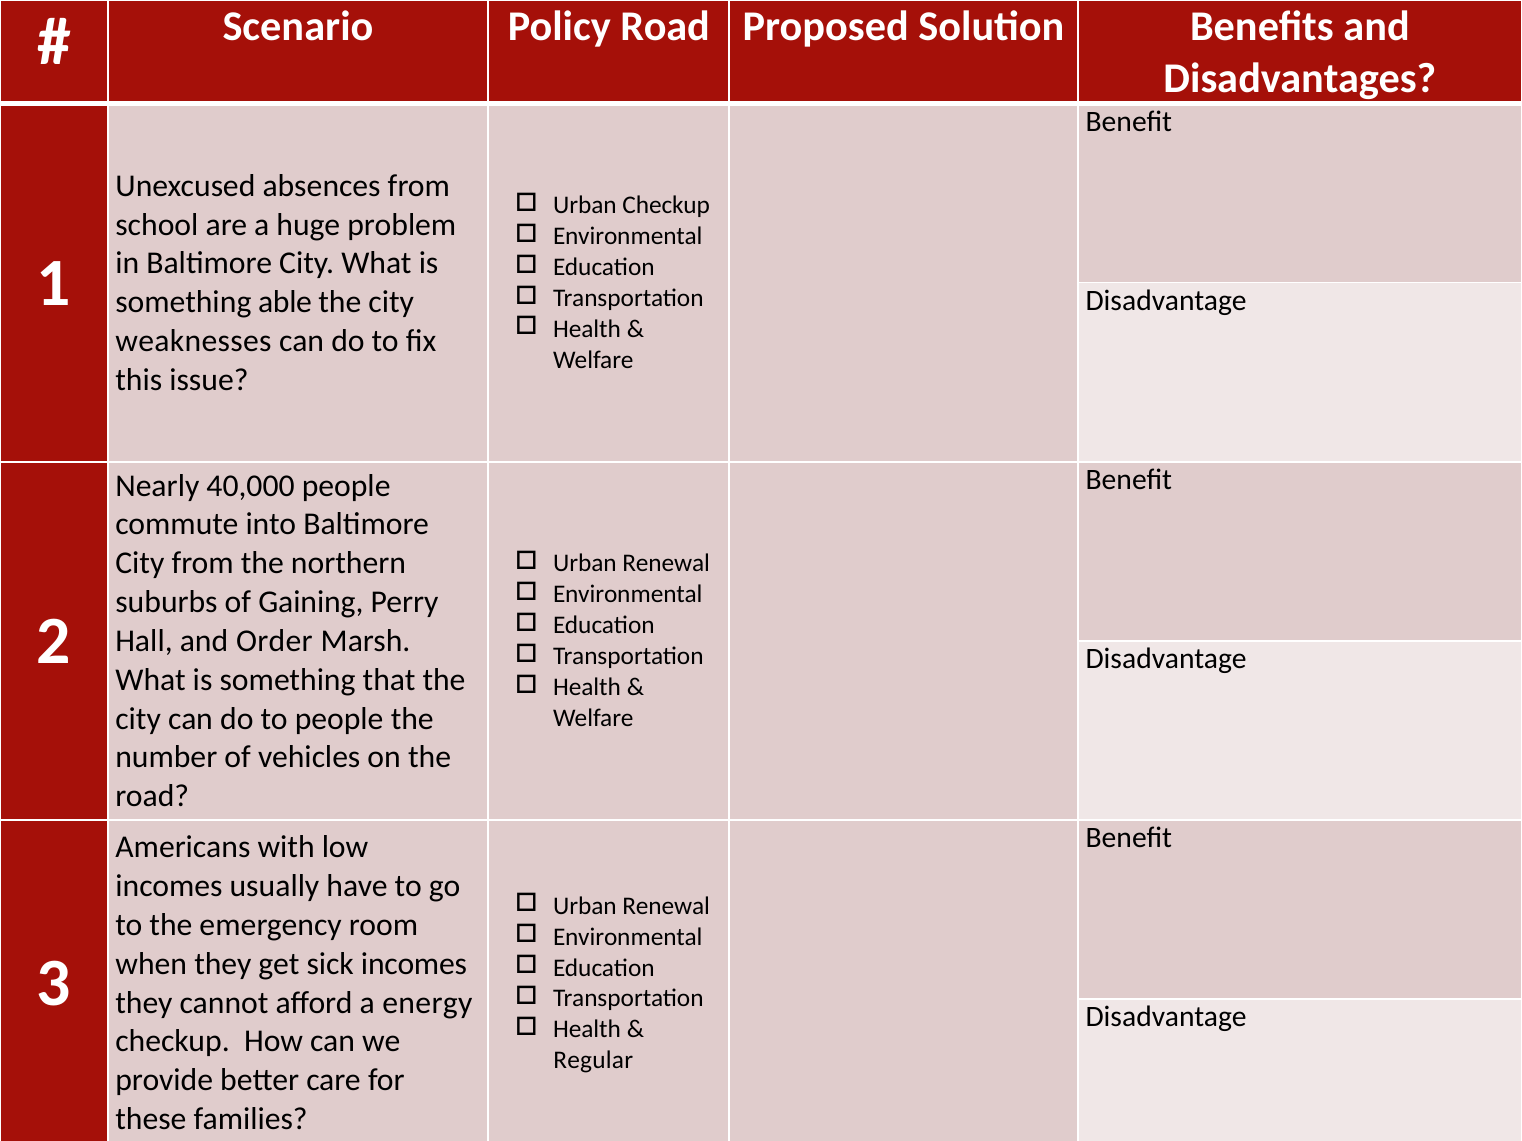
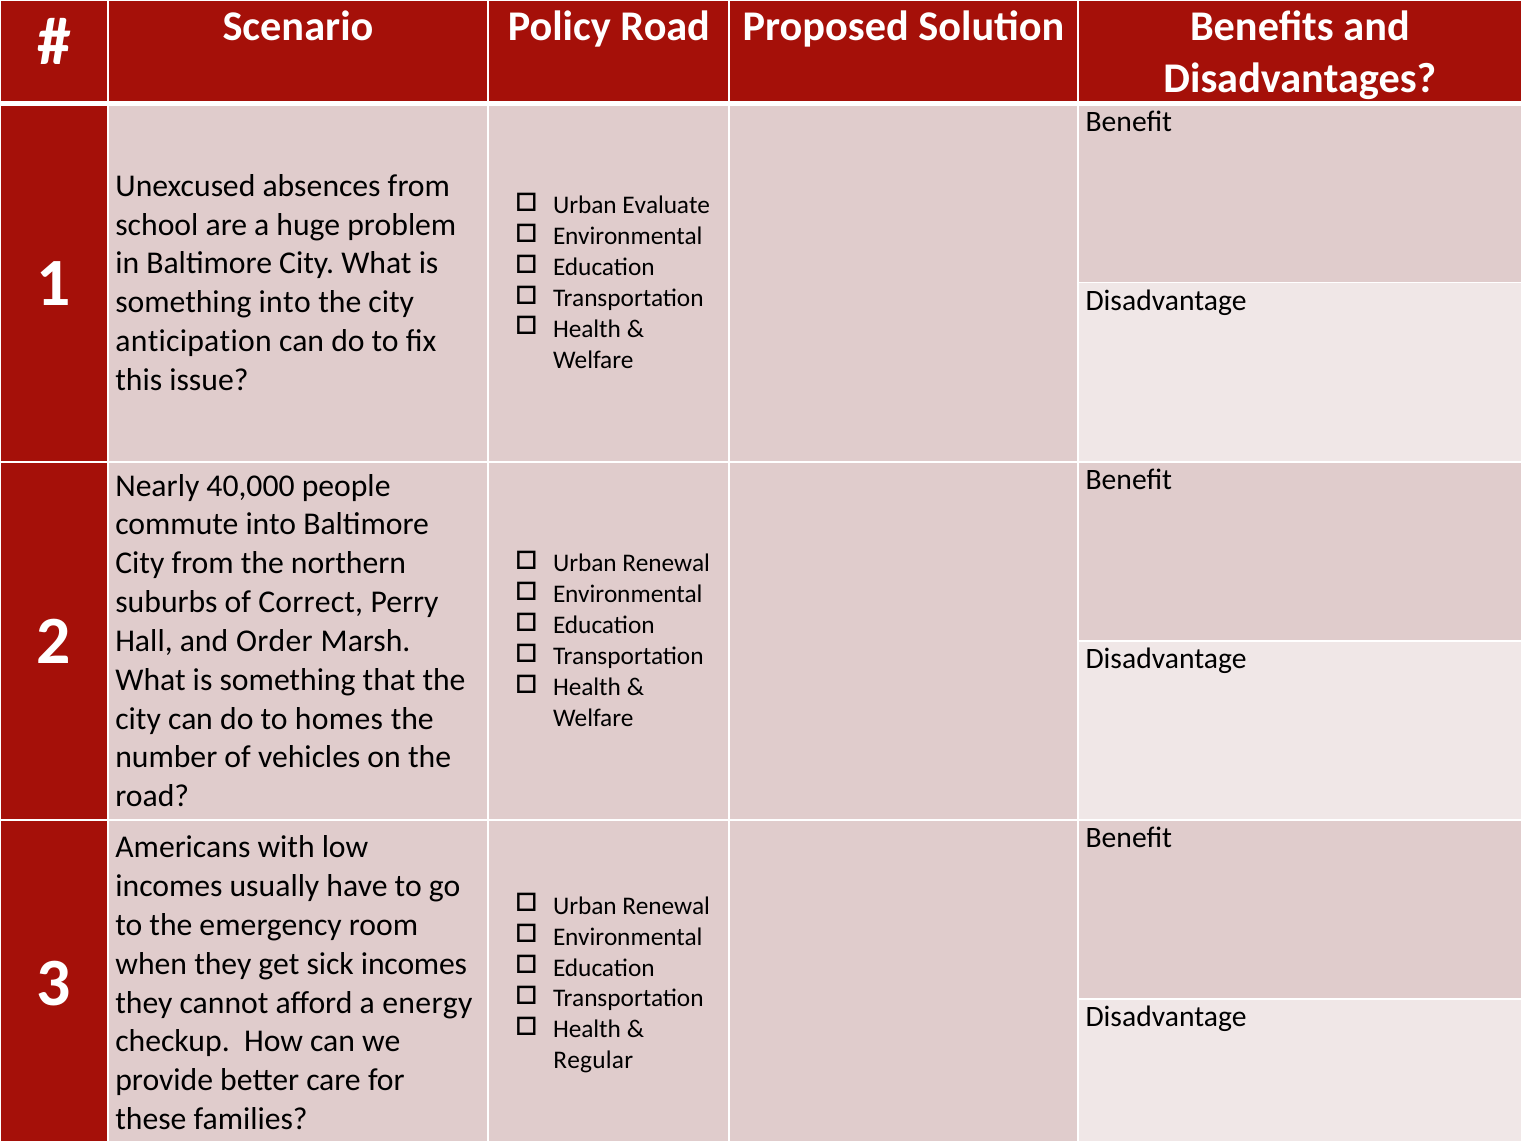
Urban Checkup: Checkup -> Evaluate
something able: able -> into
weaknesses: weaknesses -> anticipation
Gaining: Gaining -> Correct
to people: people -> homes
